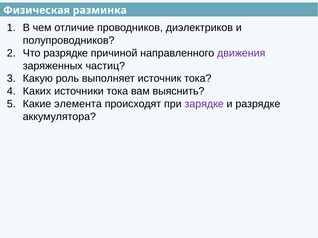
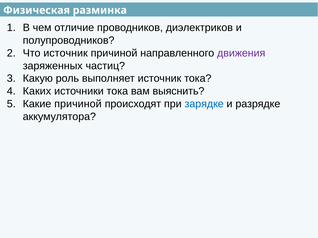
Что разрядке: разрядке -> источник
Какие элемента: элемента -> причиной
зарядке colour: purple -> blue
